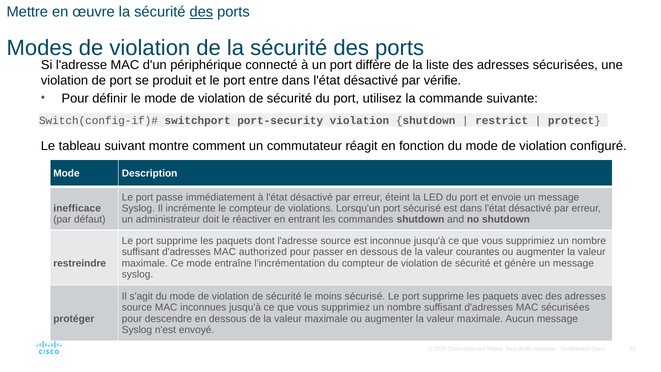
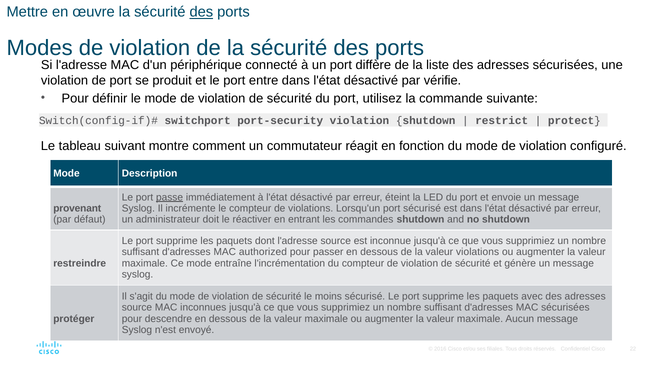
passe underline: none -> present
inefficace: inefficace -> provenant
valeur courantes: courantes -> violations
